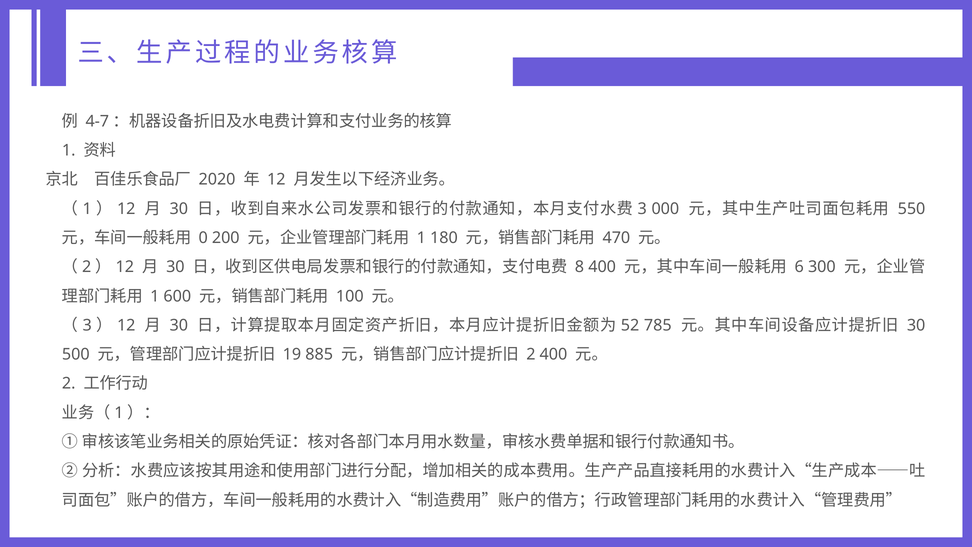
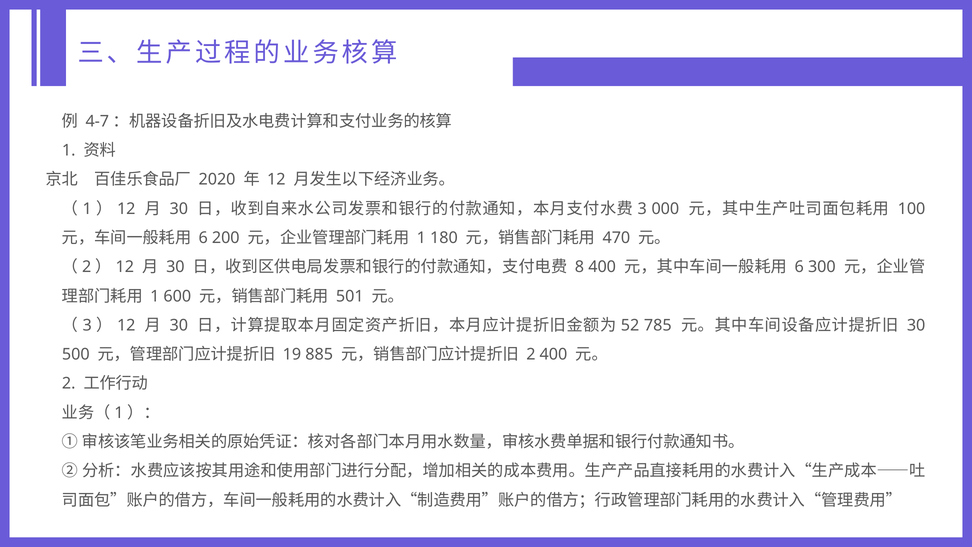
550: 550 -> 100
0 at (203, 238): 0 -> 6
100: 100 -> 501
